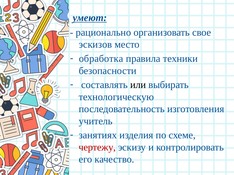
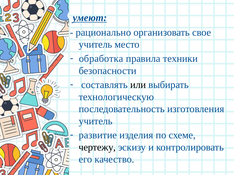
эскизов at (95, 45): эскизов -> учитель
занятиях: занятиях -> развитие
чертежу colour: red -> black
